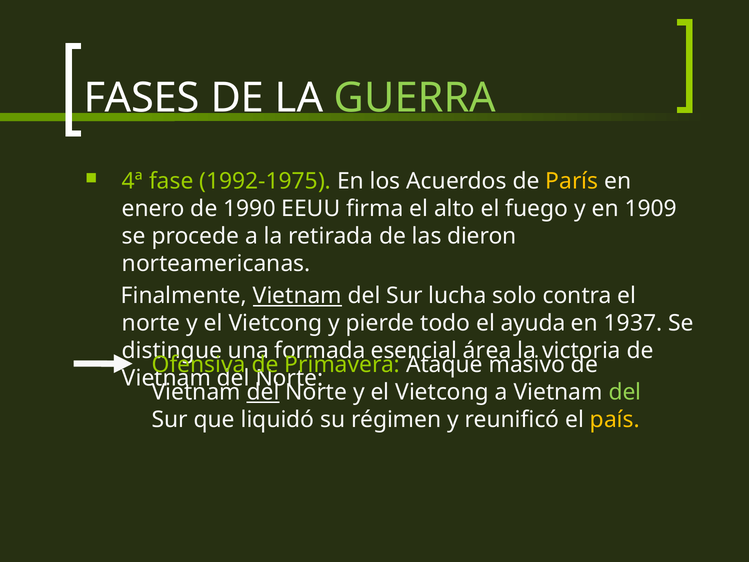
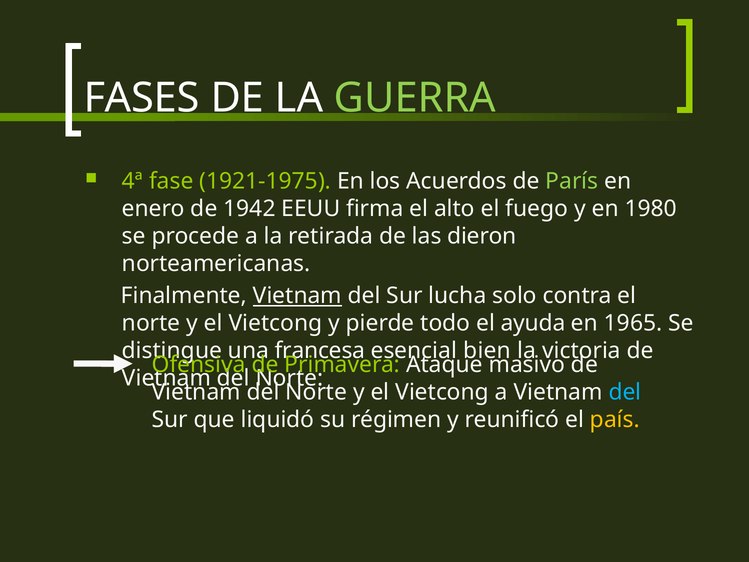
1992-1975: 1992-1975 -> 1921-1975
París colour: yellow -> light green
1990: 1990 -> 1942
1909: 1909 -> 1980
1937: 1937 -> 1965
formada: formada -> francesa
área: área -> bien
del at (263, 392) underline: present -> none
del at (625, 392) colour: light green -> light blue
